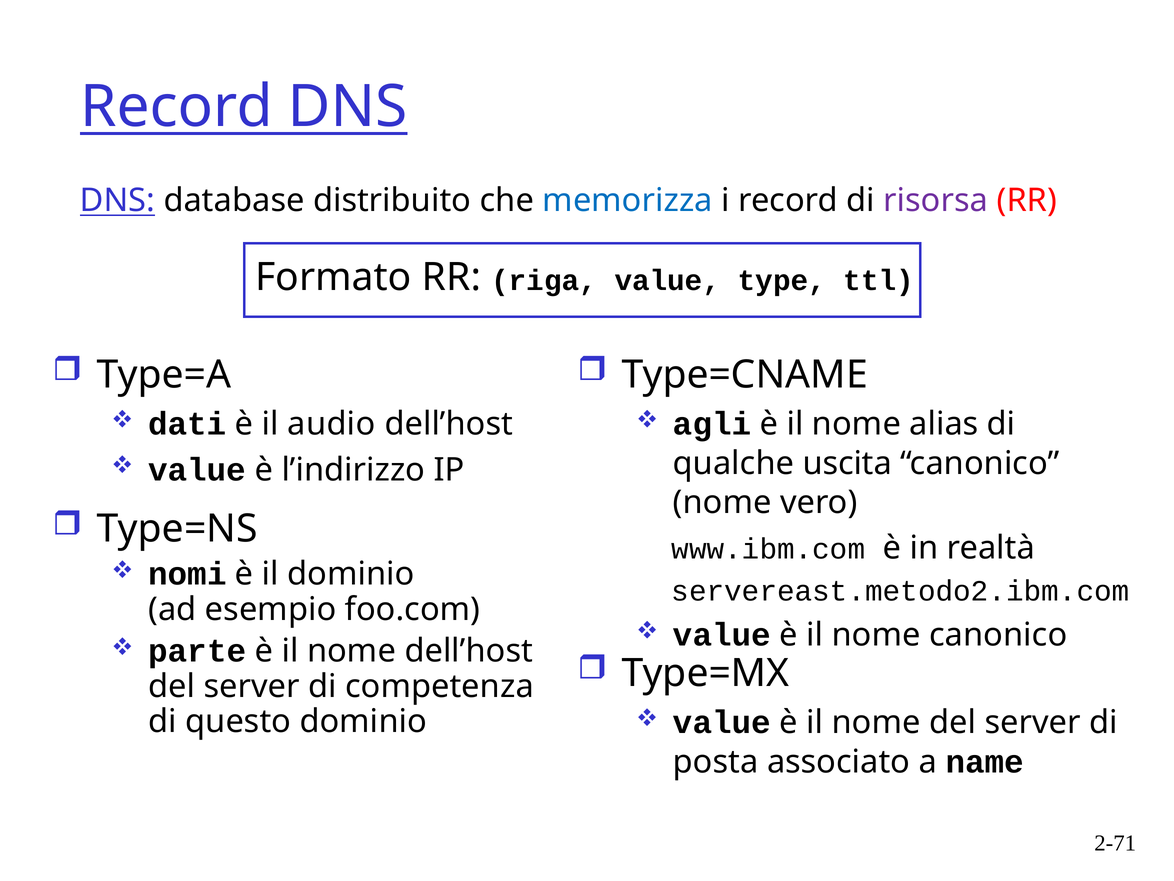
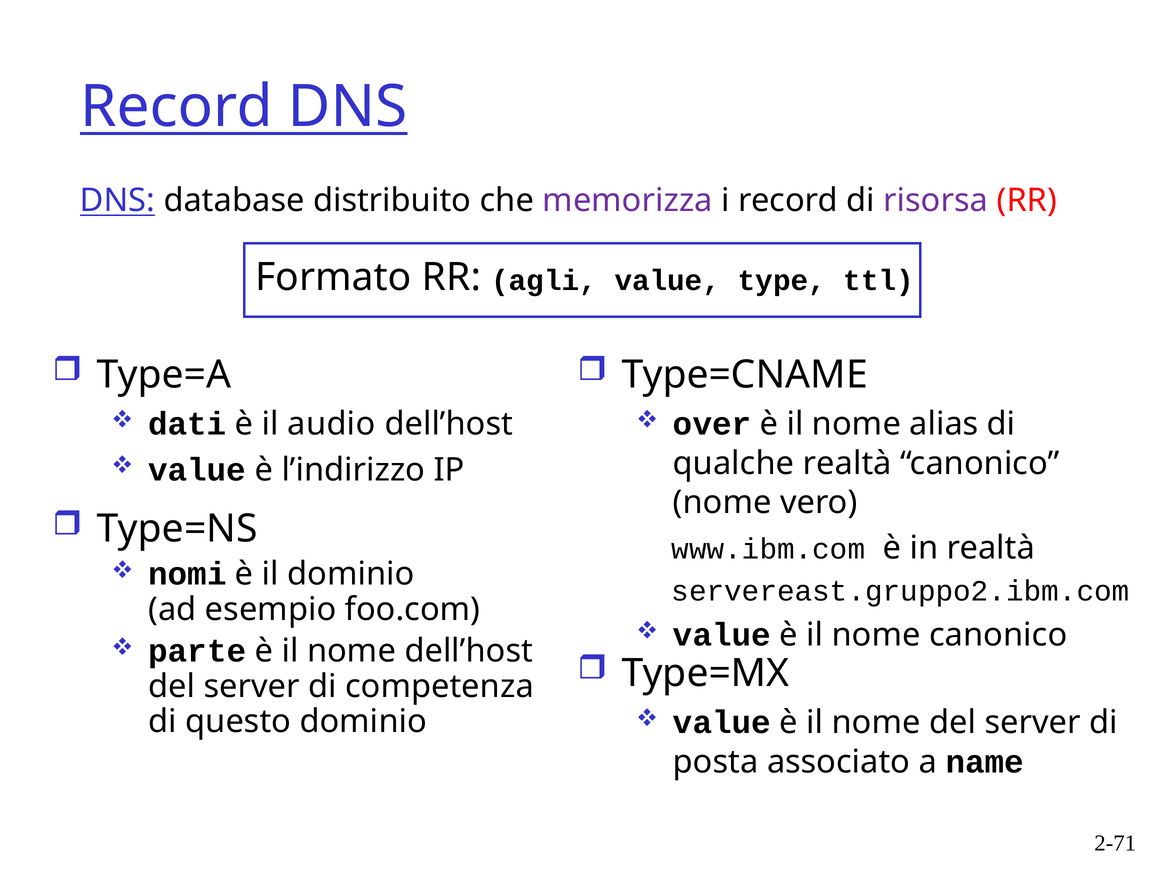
memorizza colour: blue -> purple
riga: riga -> agli
agli: agli -> over
qualche uscita: uscita -> realtà
servereast.metodo2.ibm.com: servereast.metodo2.ibm.com -> servereast.gruppo2.ibm.com
